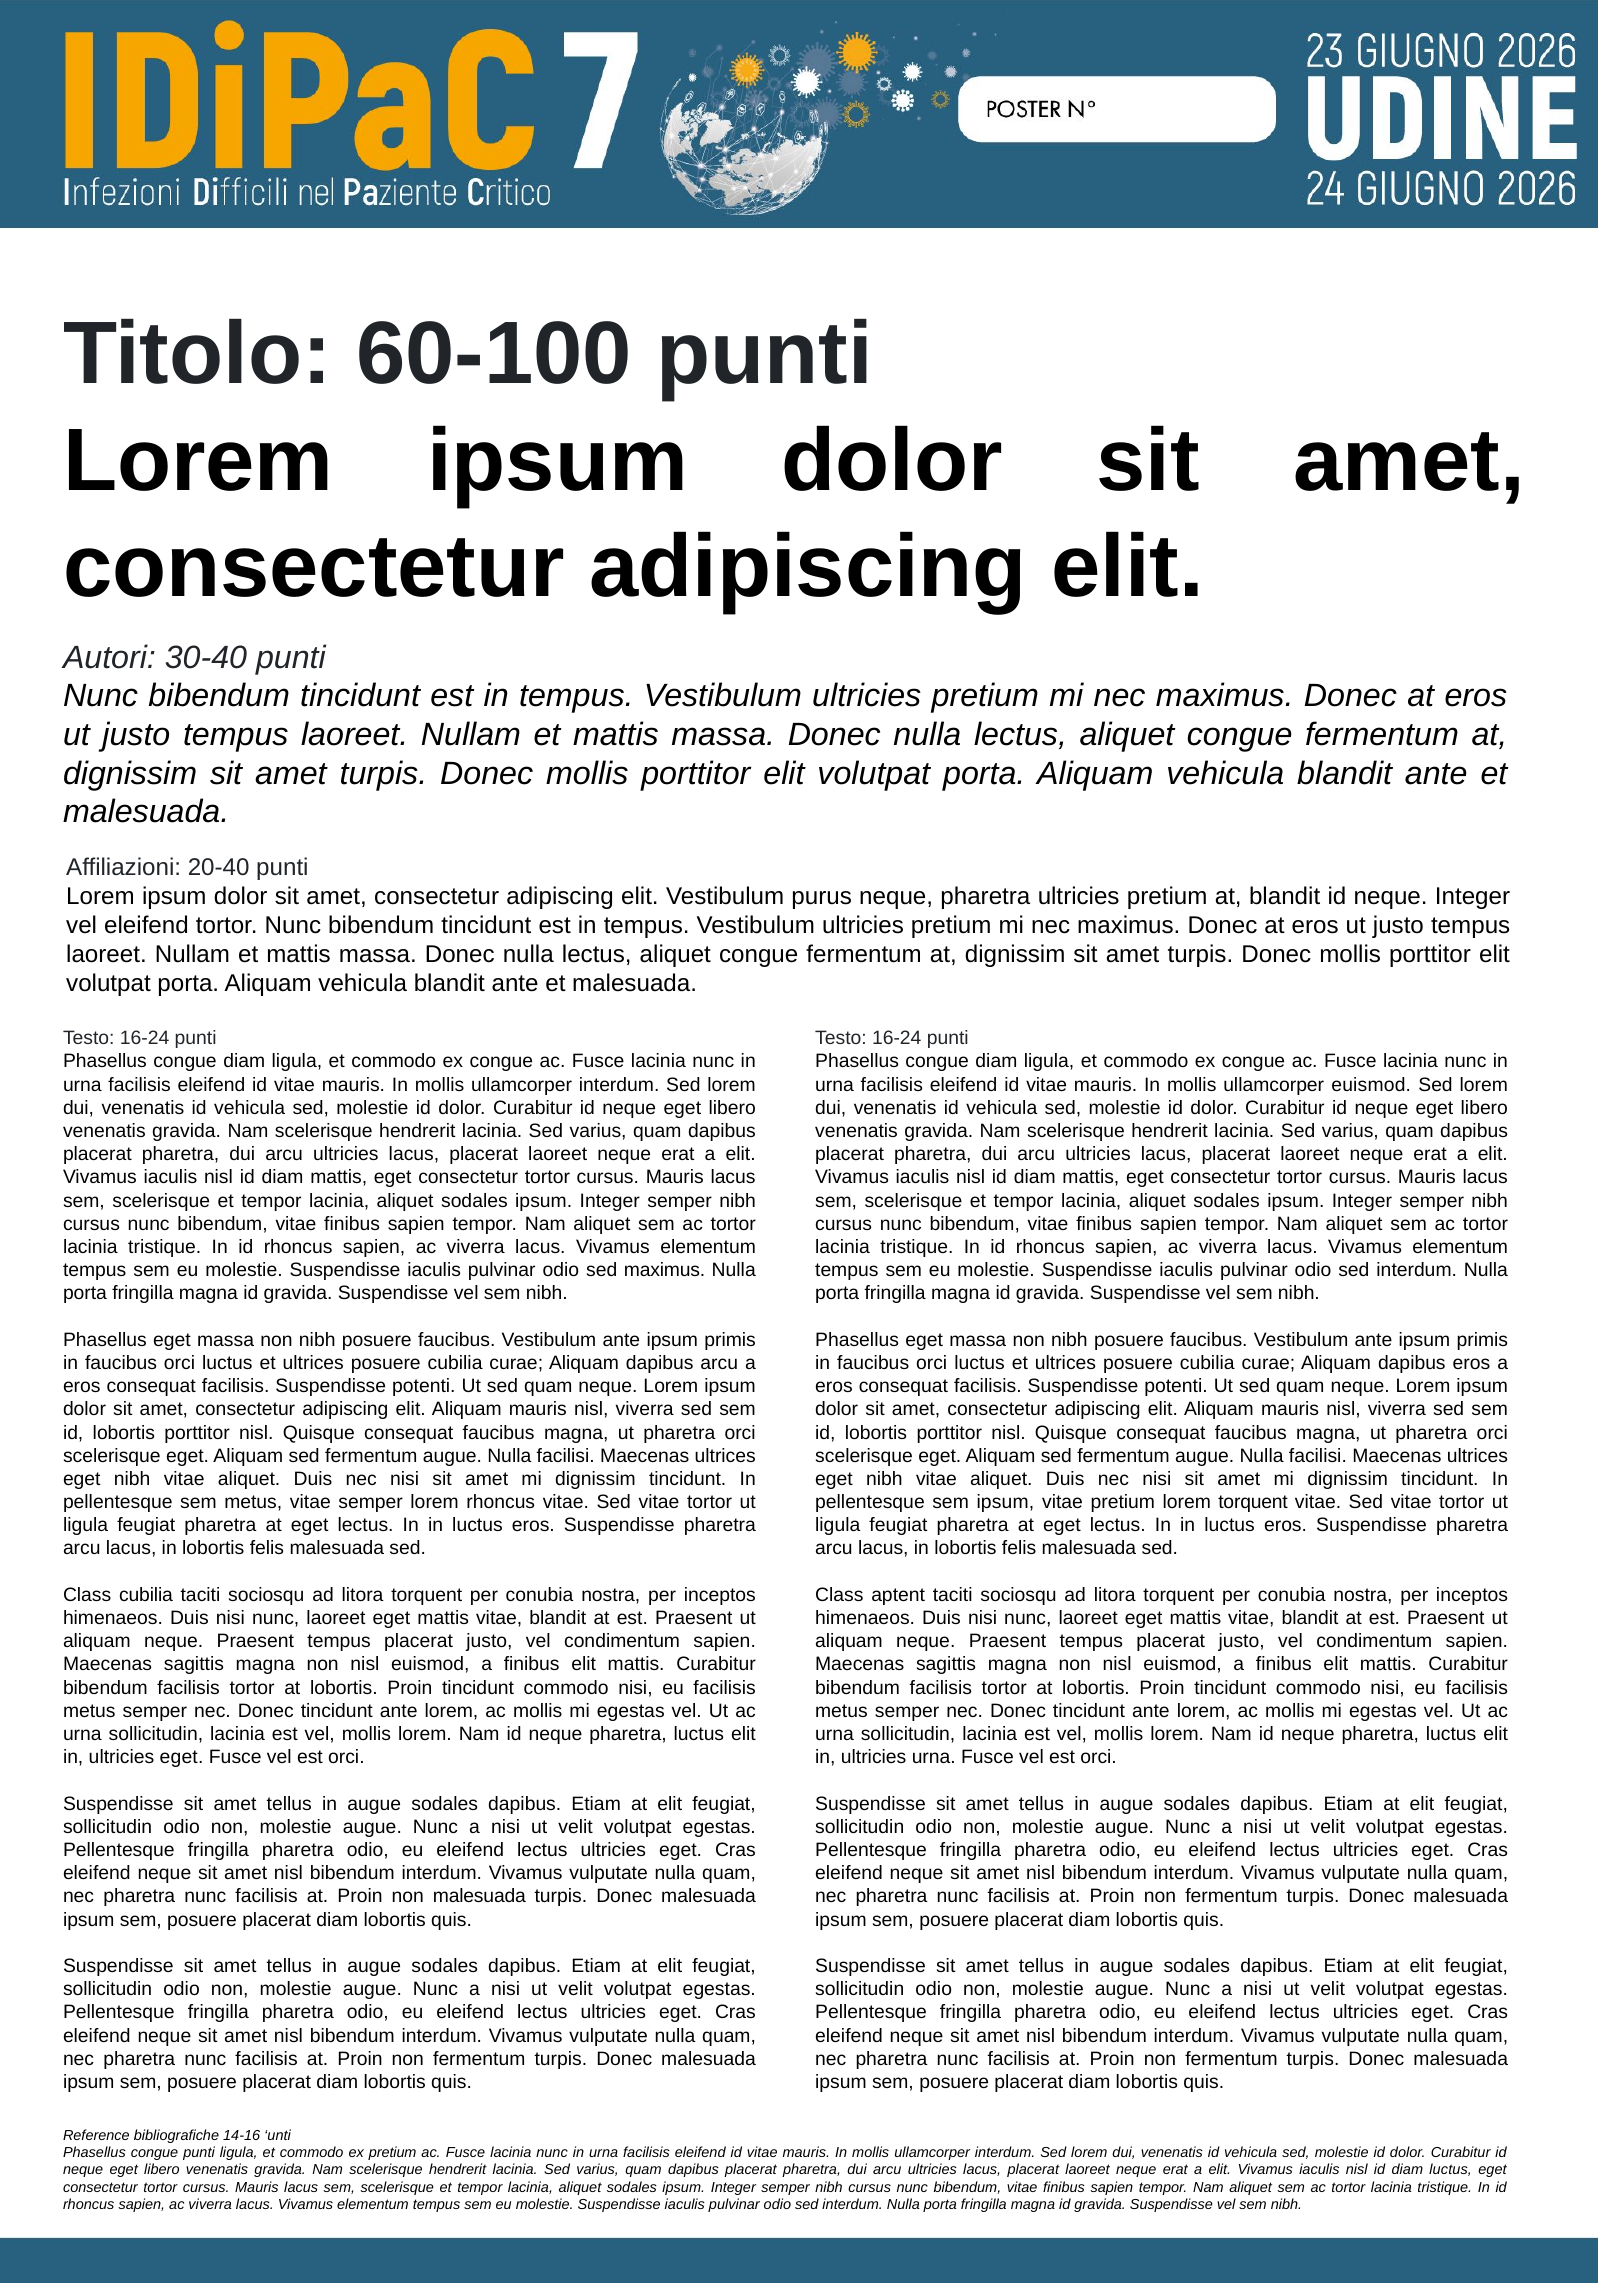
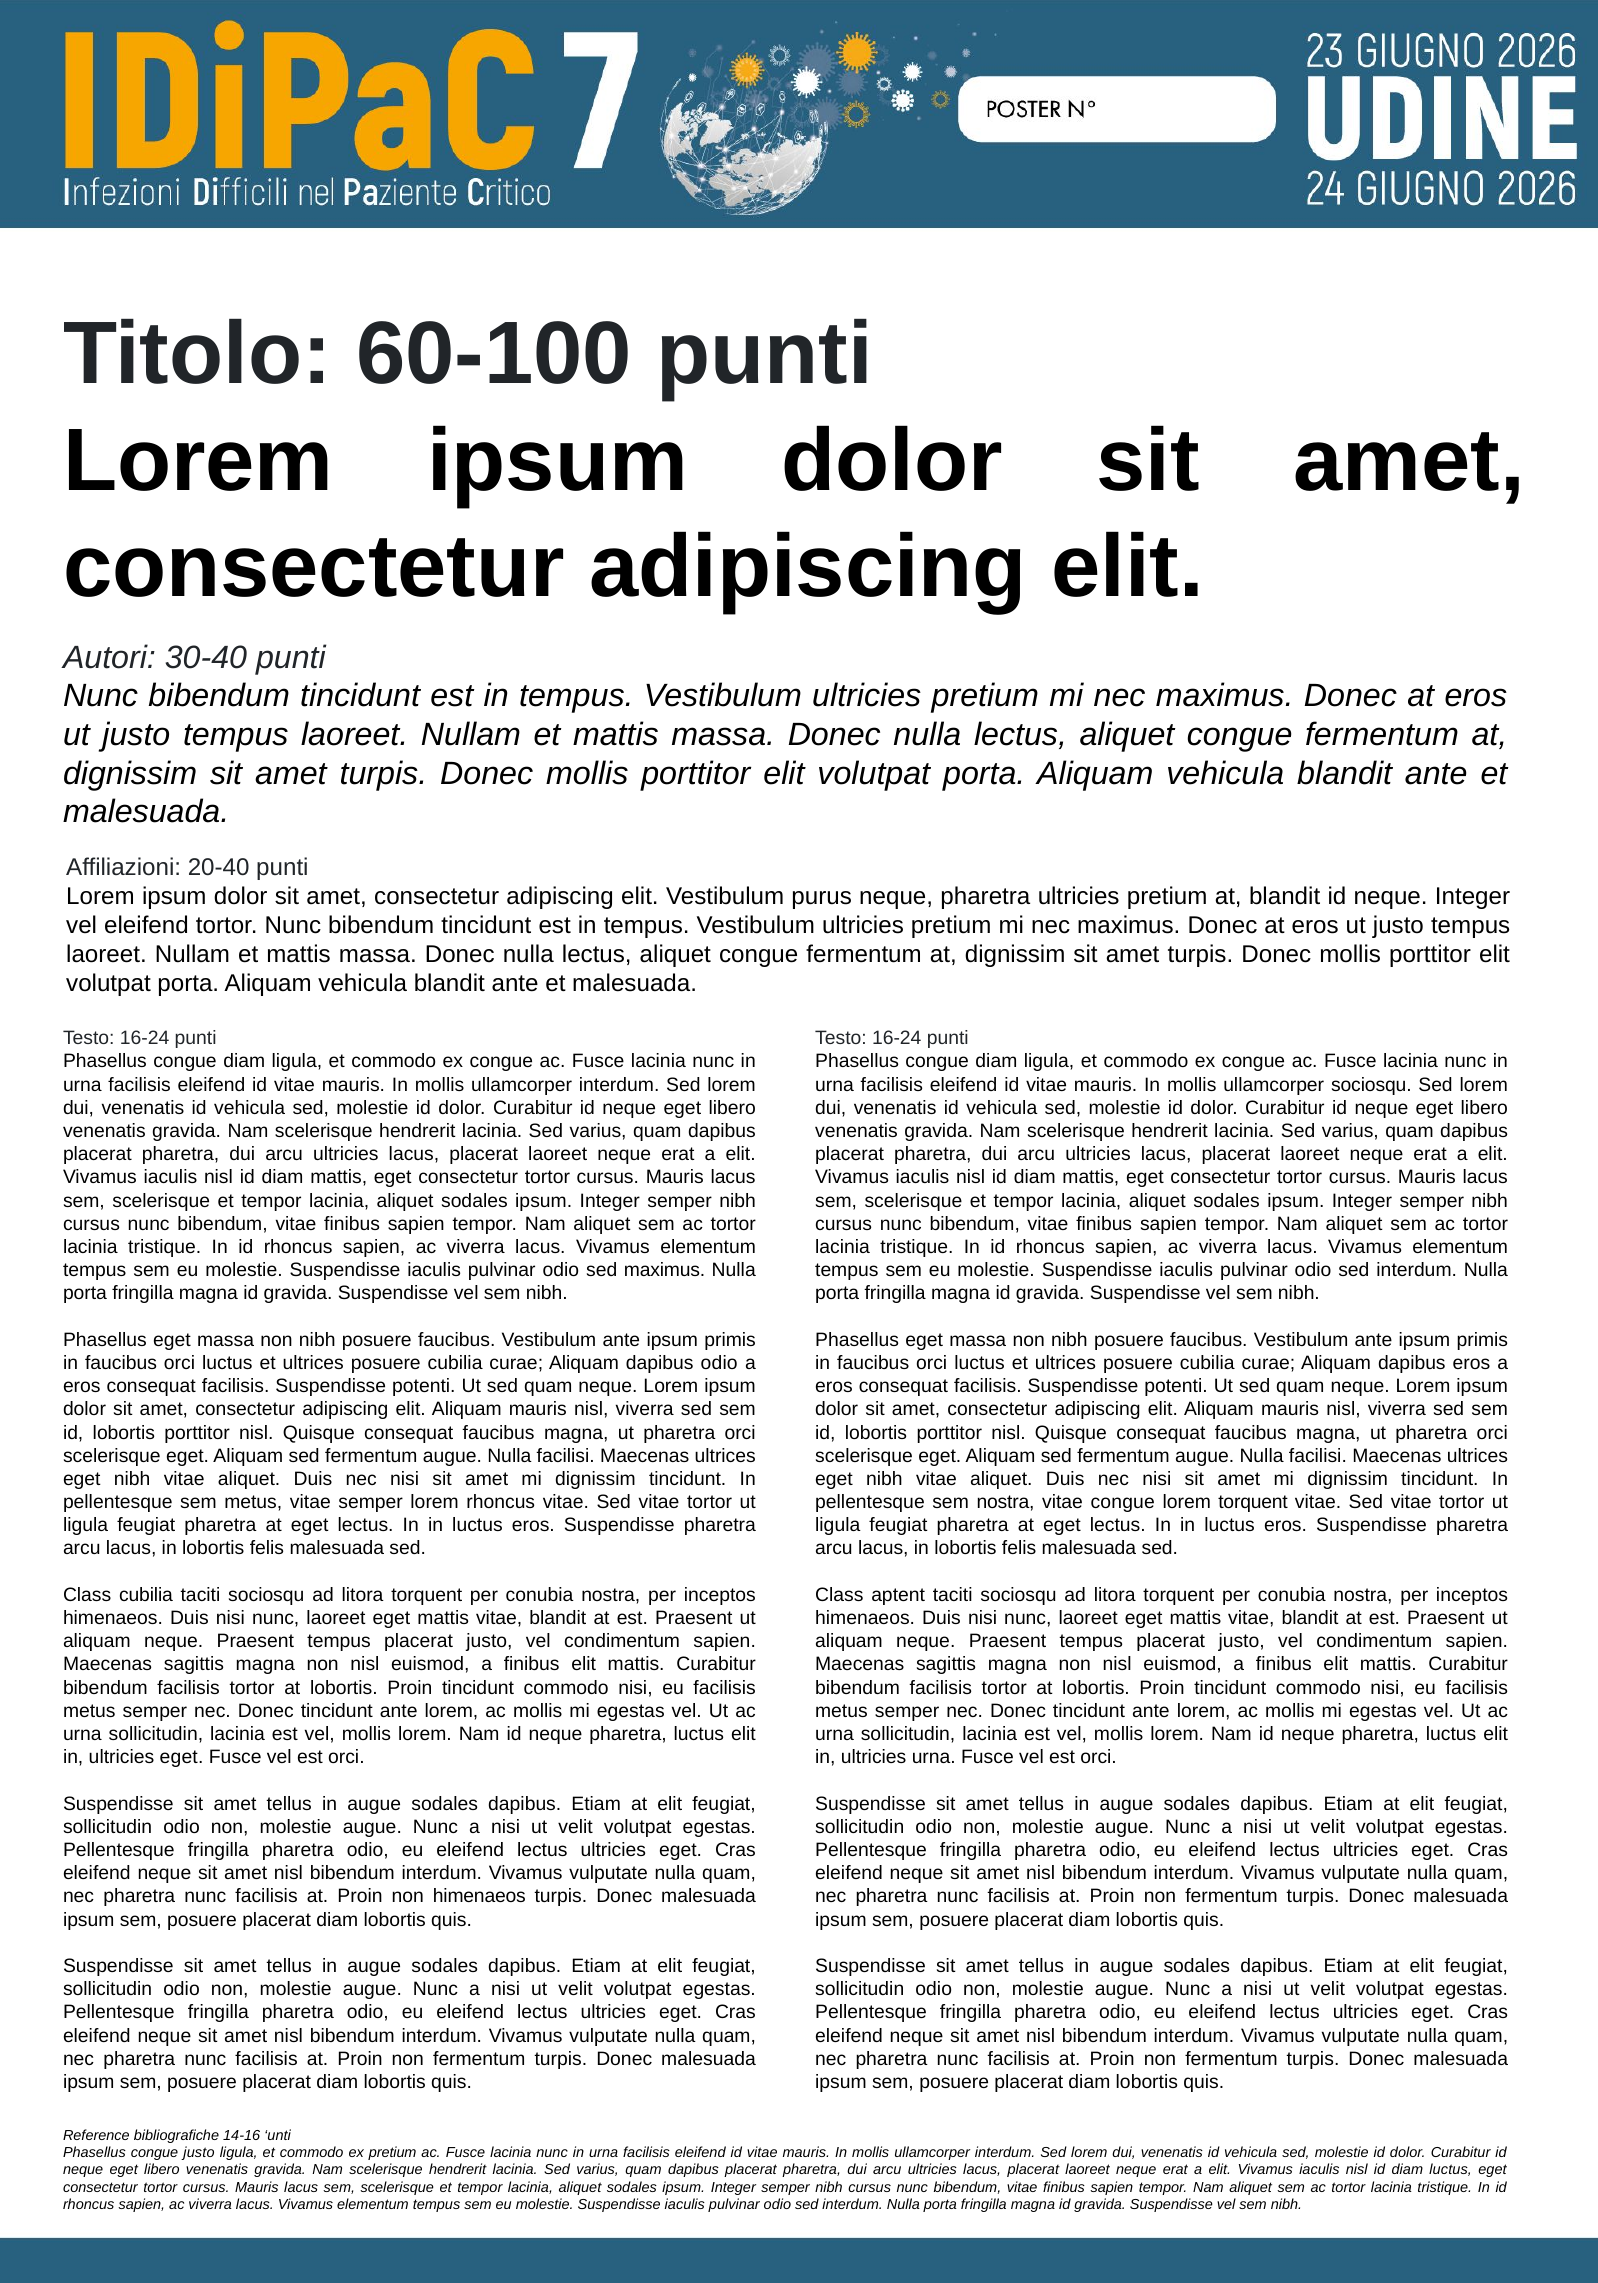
ullamcorper euismod: euismod -> sociosqu
dapibus arcu: arcu -> odio
sem ipsum: ipsum -> nostra
vitae pretium: pretium -> congue
non malesuada: malesuada -> himenaeos
congue punti: punti -> justo
